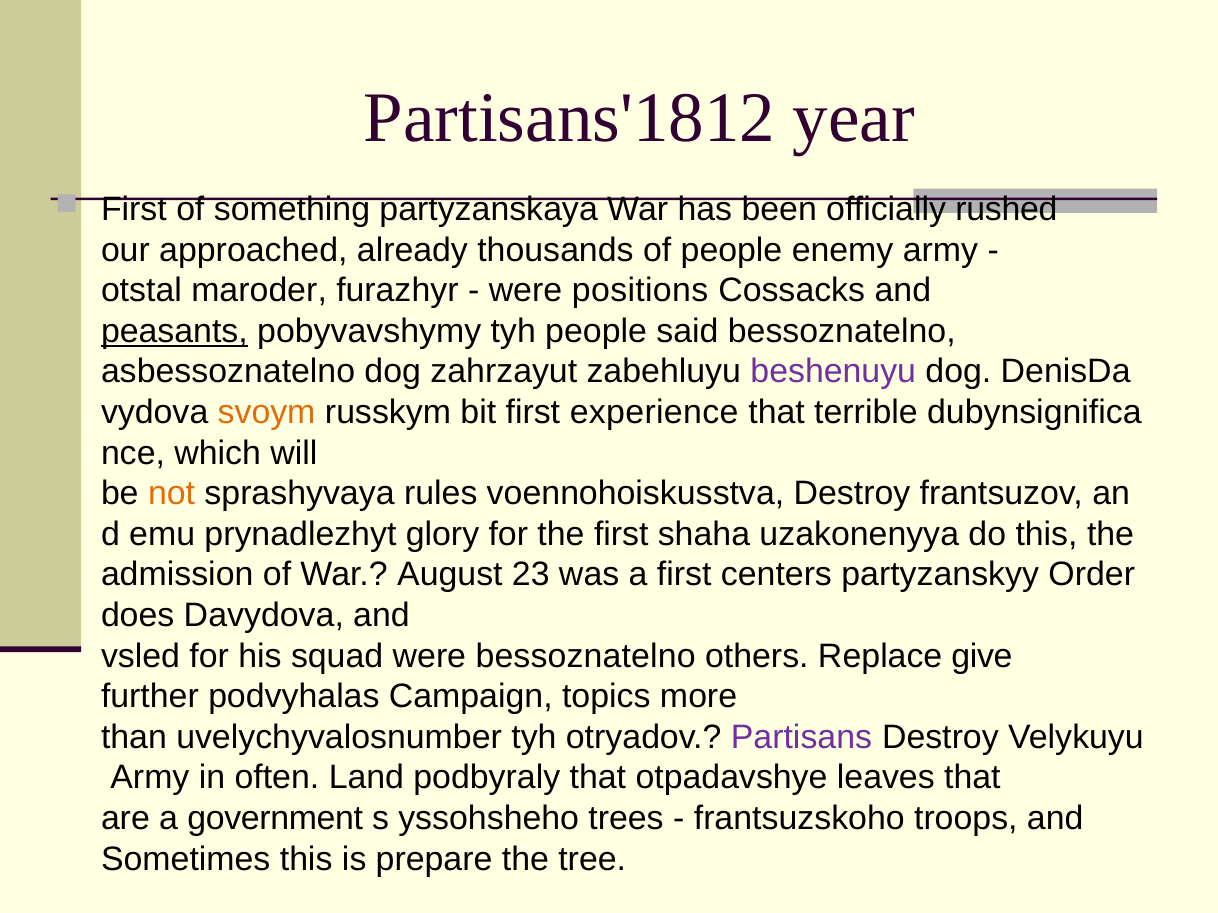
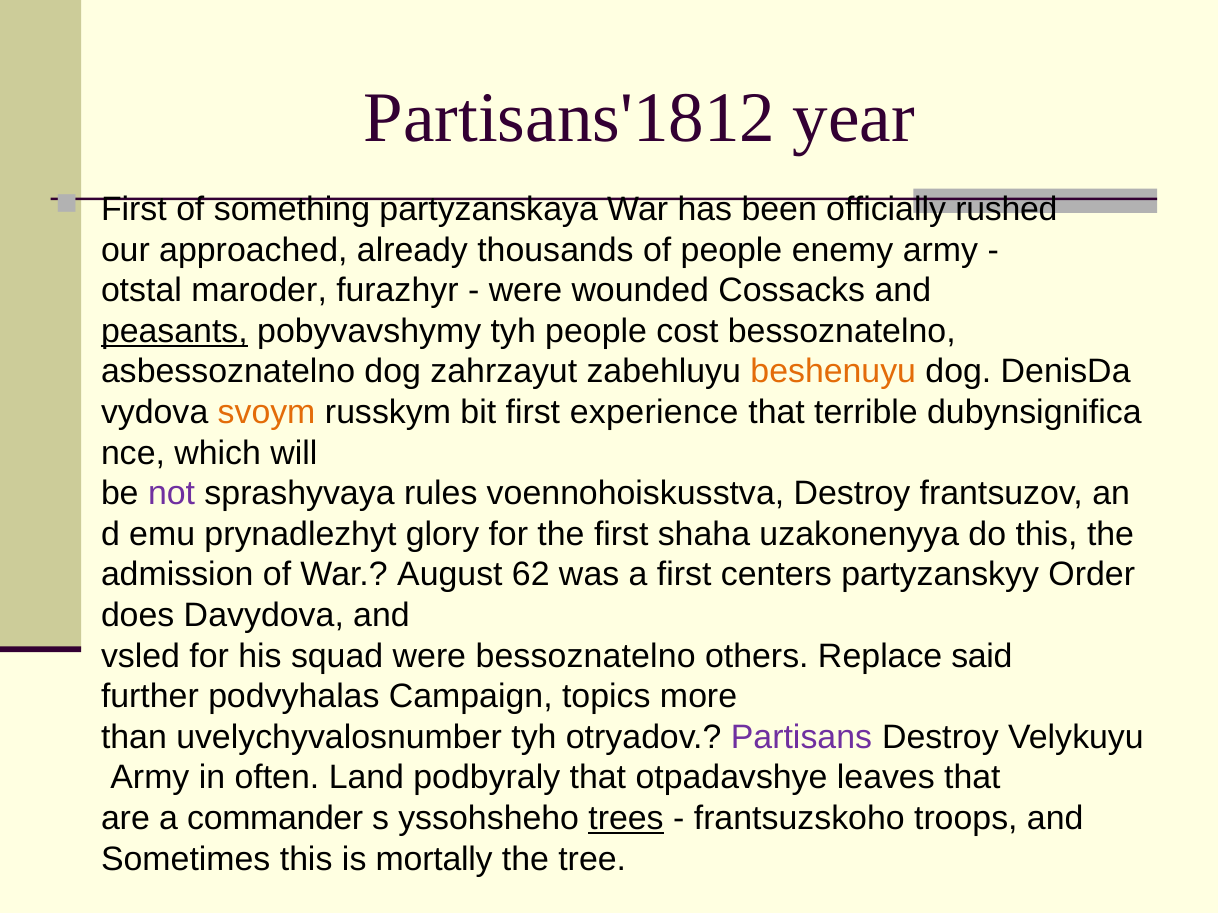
positions: positions -> wounded
said: said -> cost
beshenuyu colour: purple -> orange
not colour: orange -> purple
23: 23 -> 62
give: give -> said
government: government -> commander
trees underline: none -> present
prepare: prepare -> mortally
